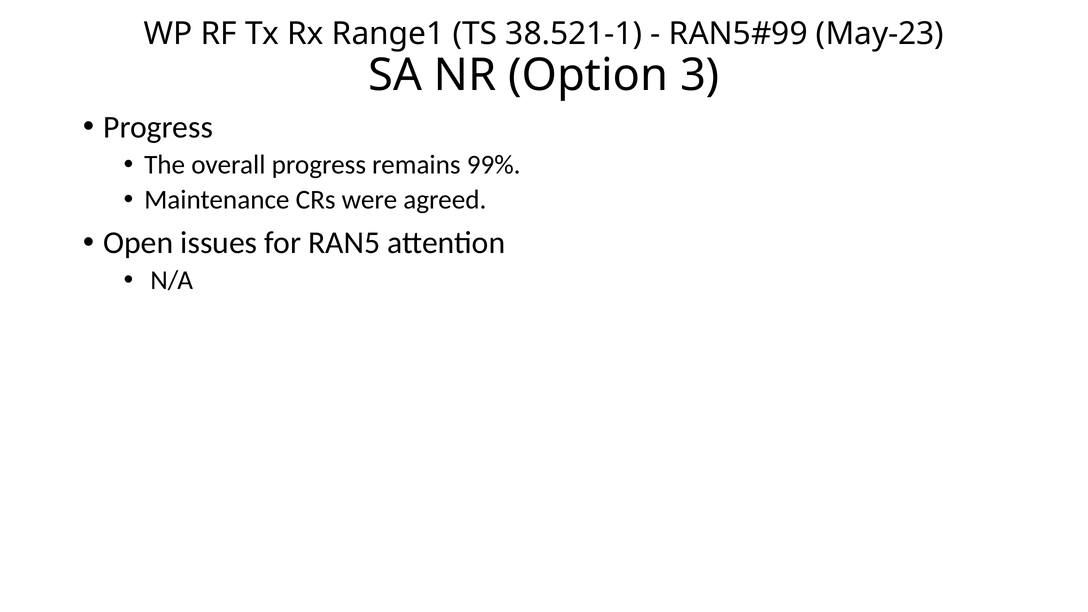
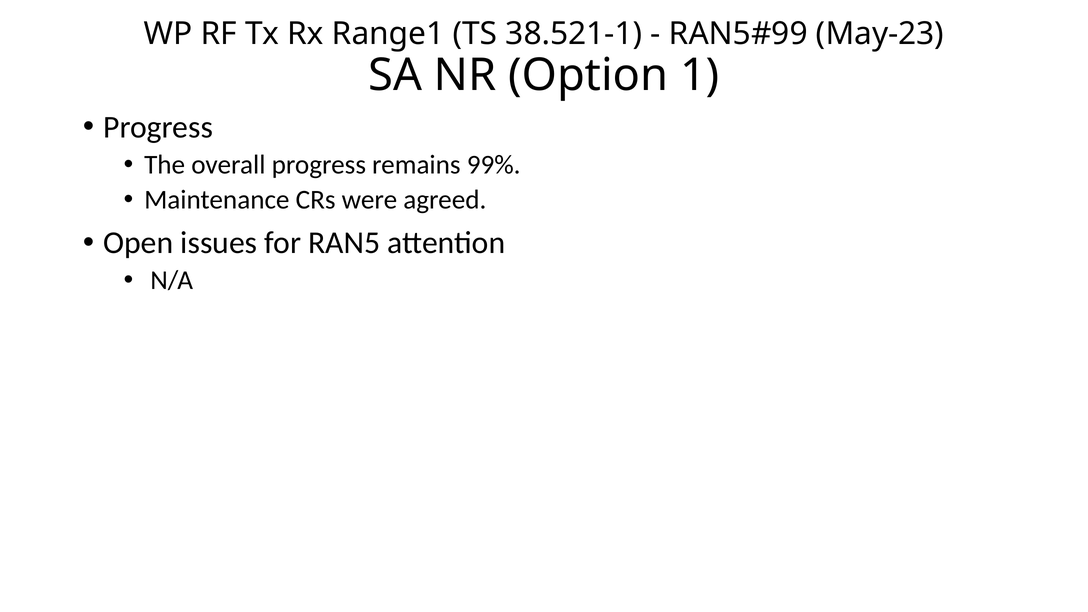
3: 3 -> 1
